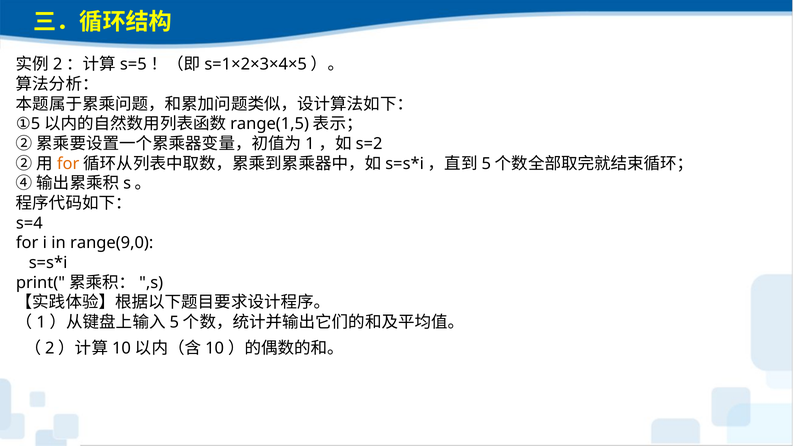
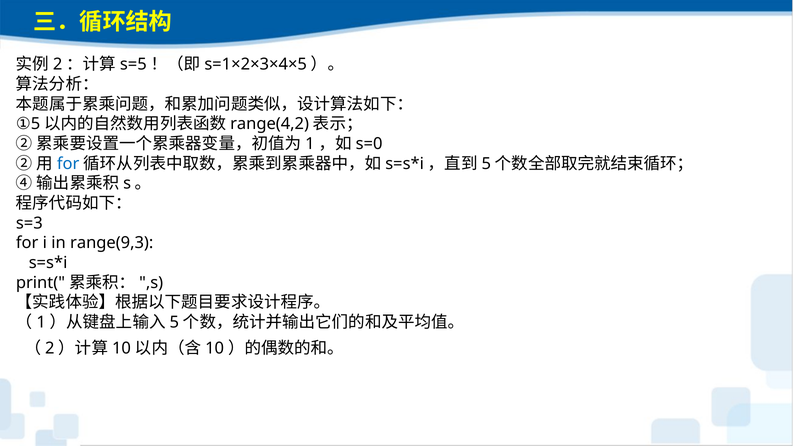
range(1,5: range(1,5 -> range(4,2
s=2: s=2 -> s=0
for at (68, 164) colour: orange -> blue
s=4: s=4 -> s=3
range(9,0: range(9,0 -> range(9,3
